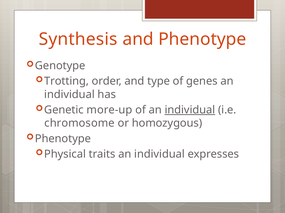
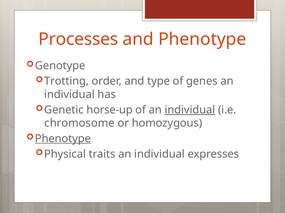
Synthesis: Synthesis -> Processes
more-up: more-up -> horse-up
Phenotype at (63, 139) underline: none -> present
